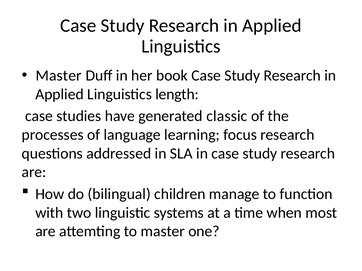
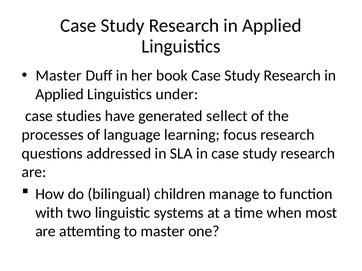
length: length -> under
classic: classic -> sellect
